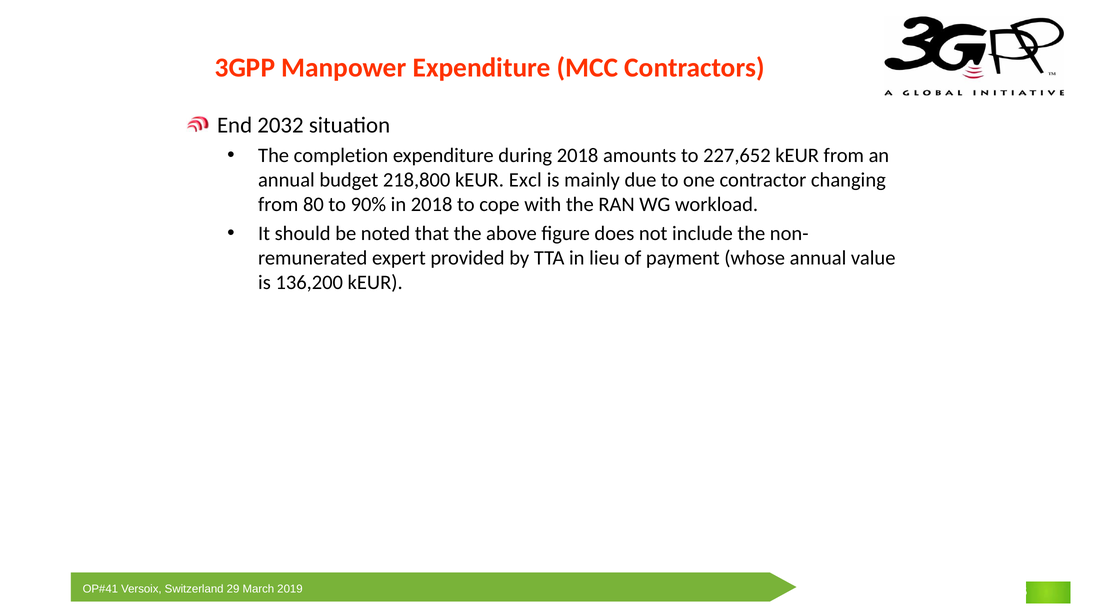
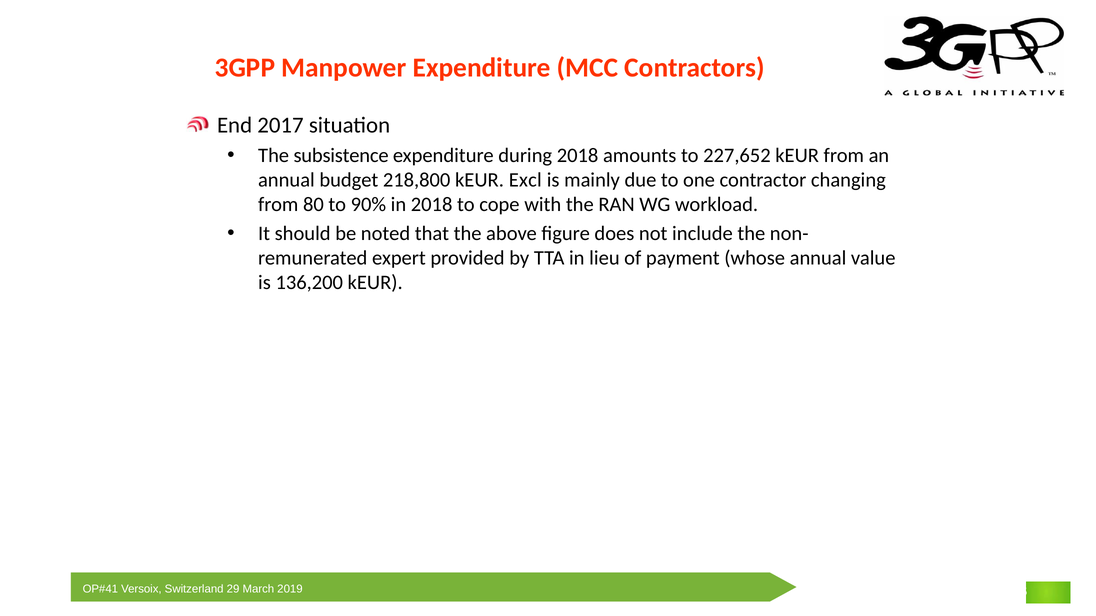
2032: 2032 -> 2017
completion: completion -> subsistence
